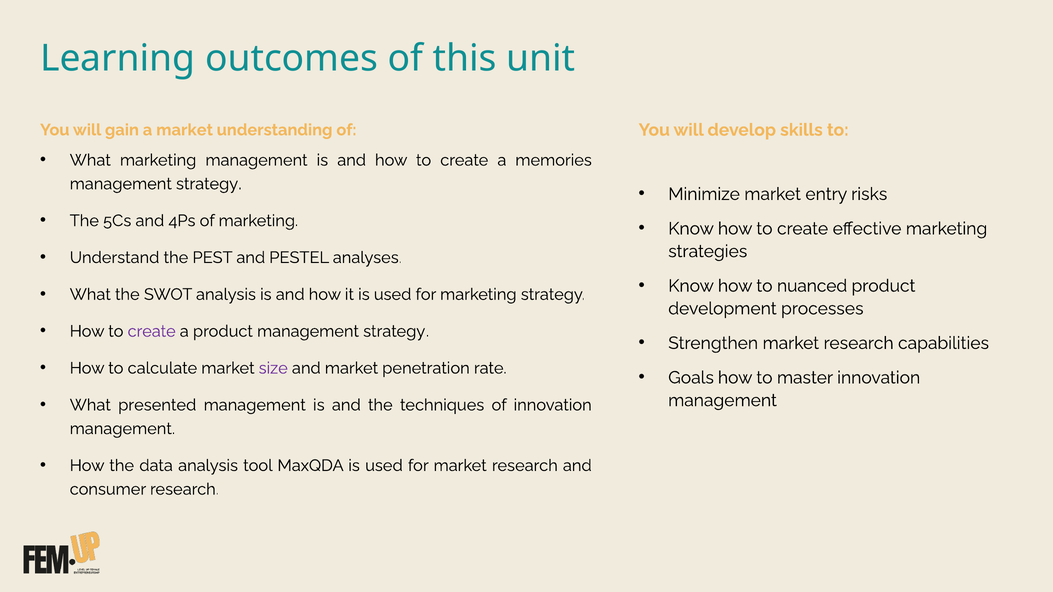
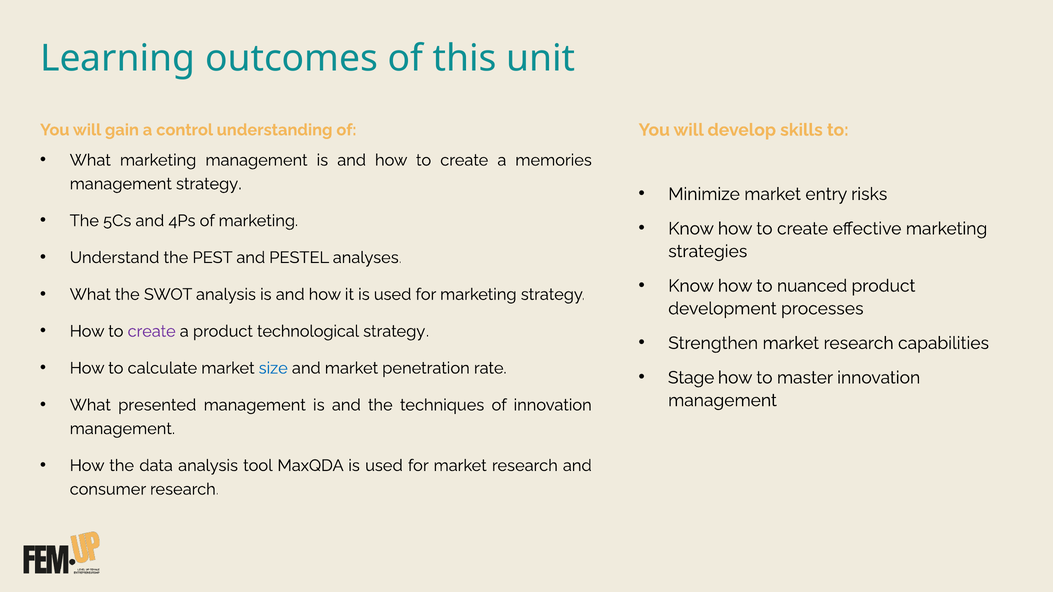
a market: market -> control
product management: management -> technological
size colour: purple -> blue
Goals: Goals -> Stage
